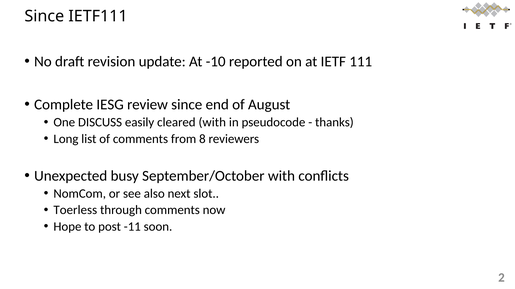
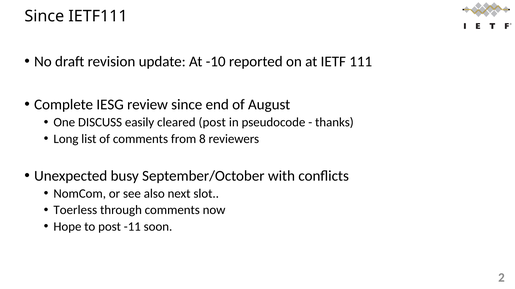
cleared with: with -> post
